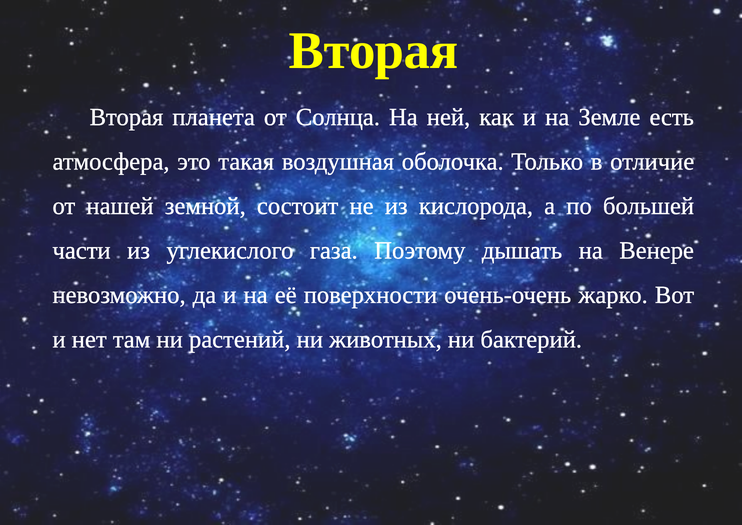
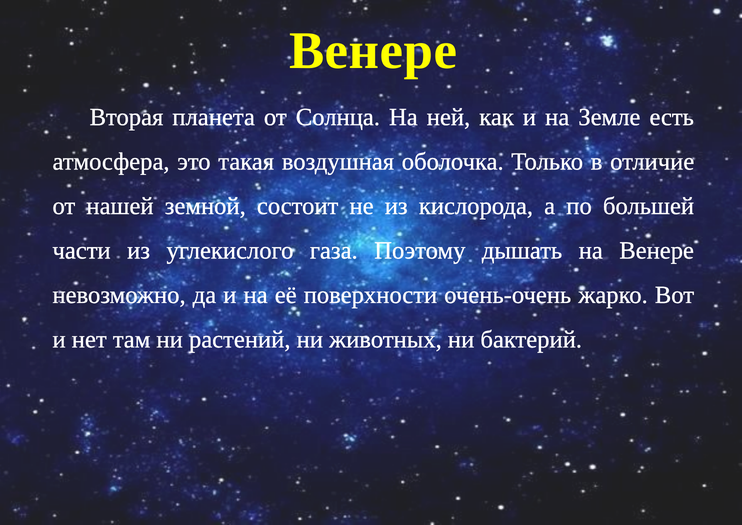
Вторая at (374, 51): Вторая -> Венере
